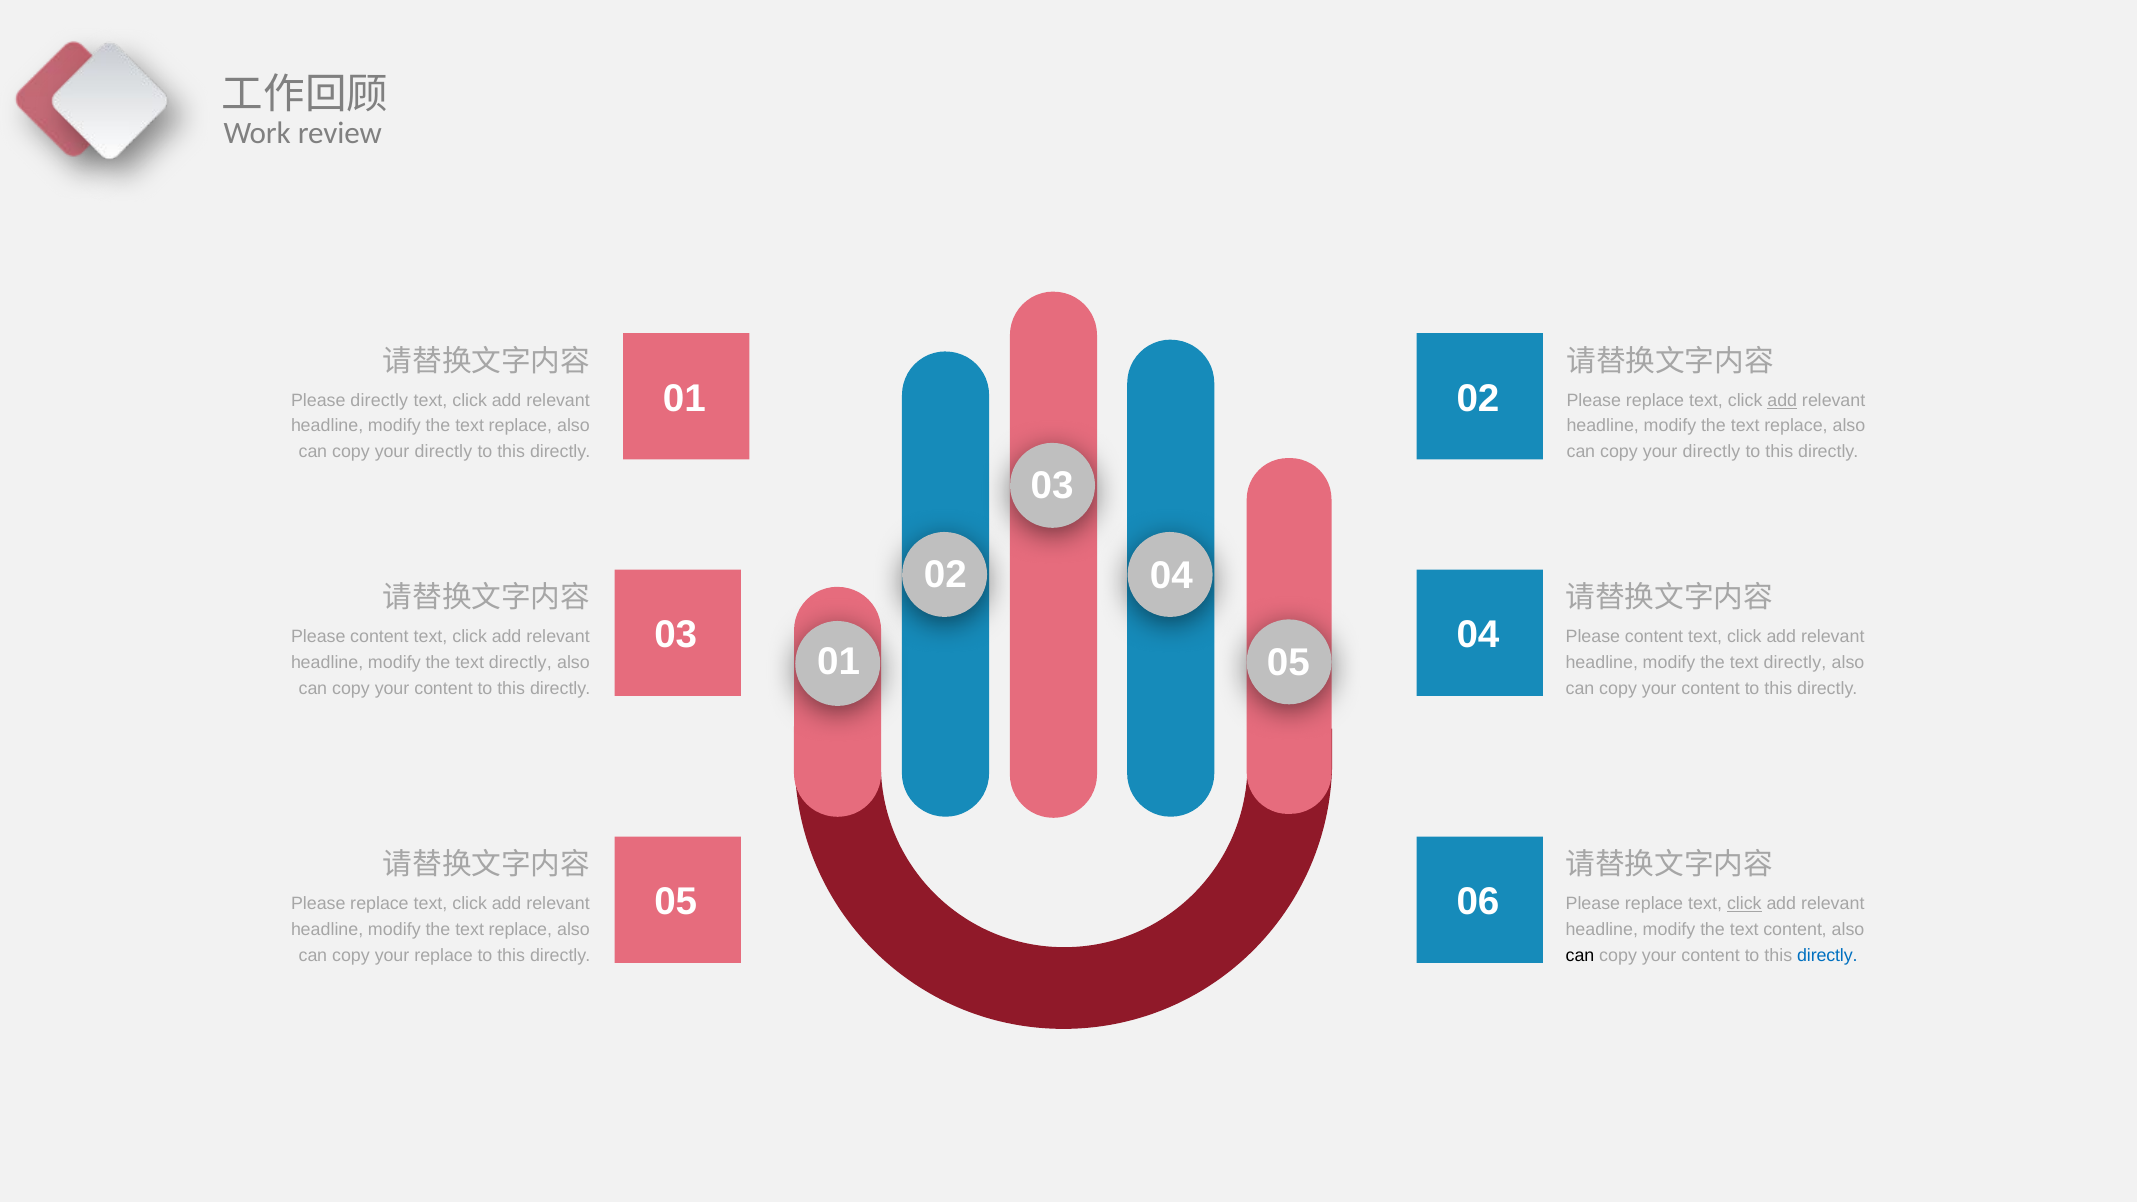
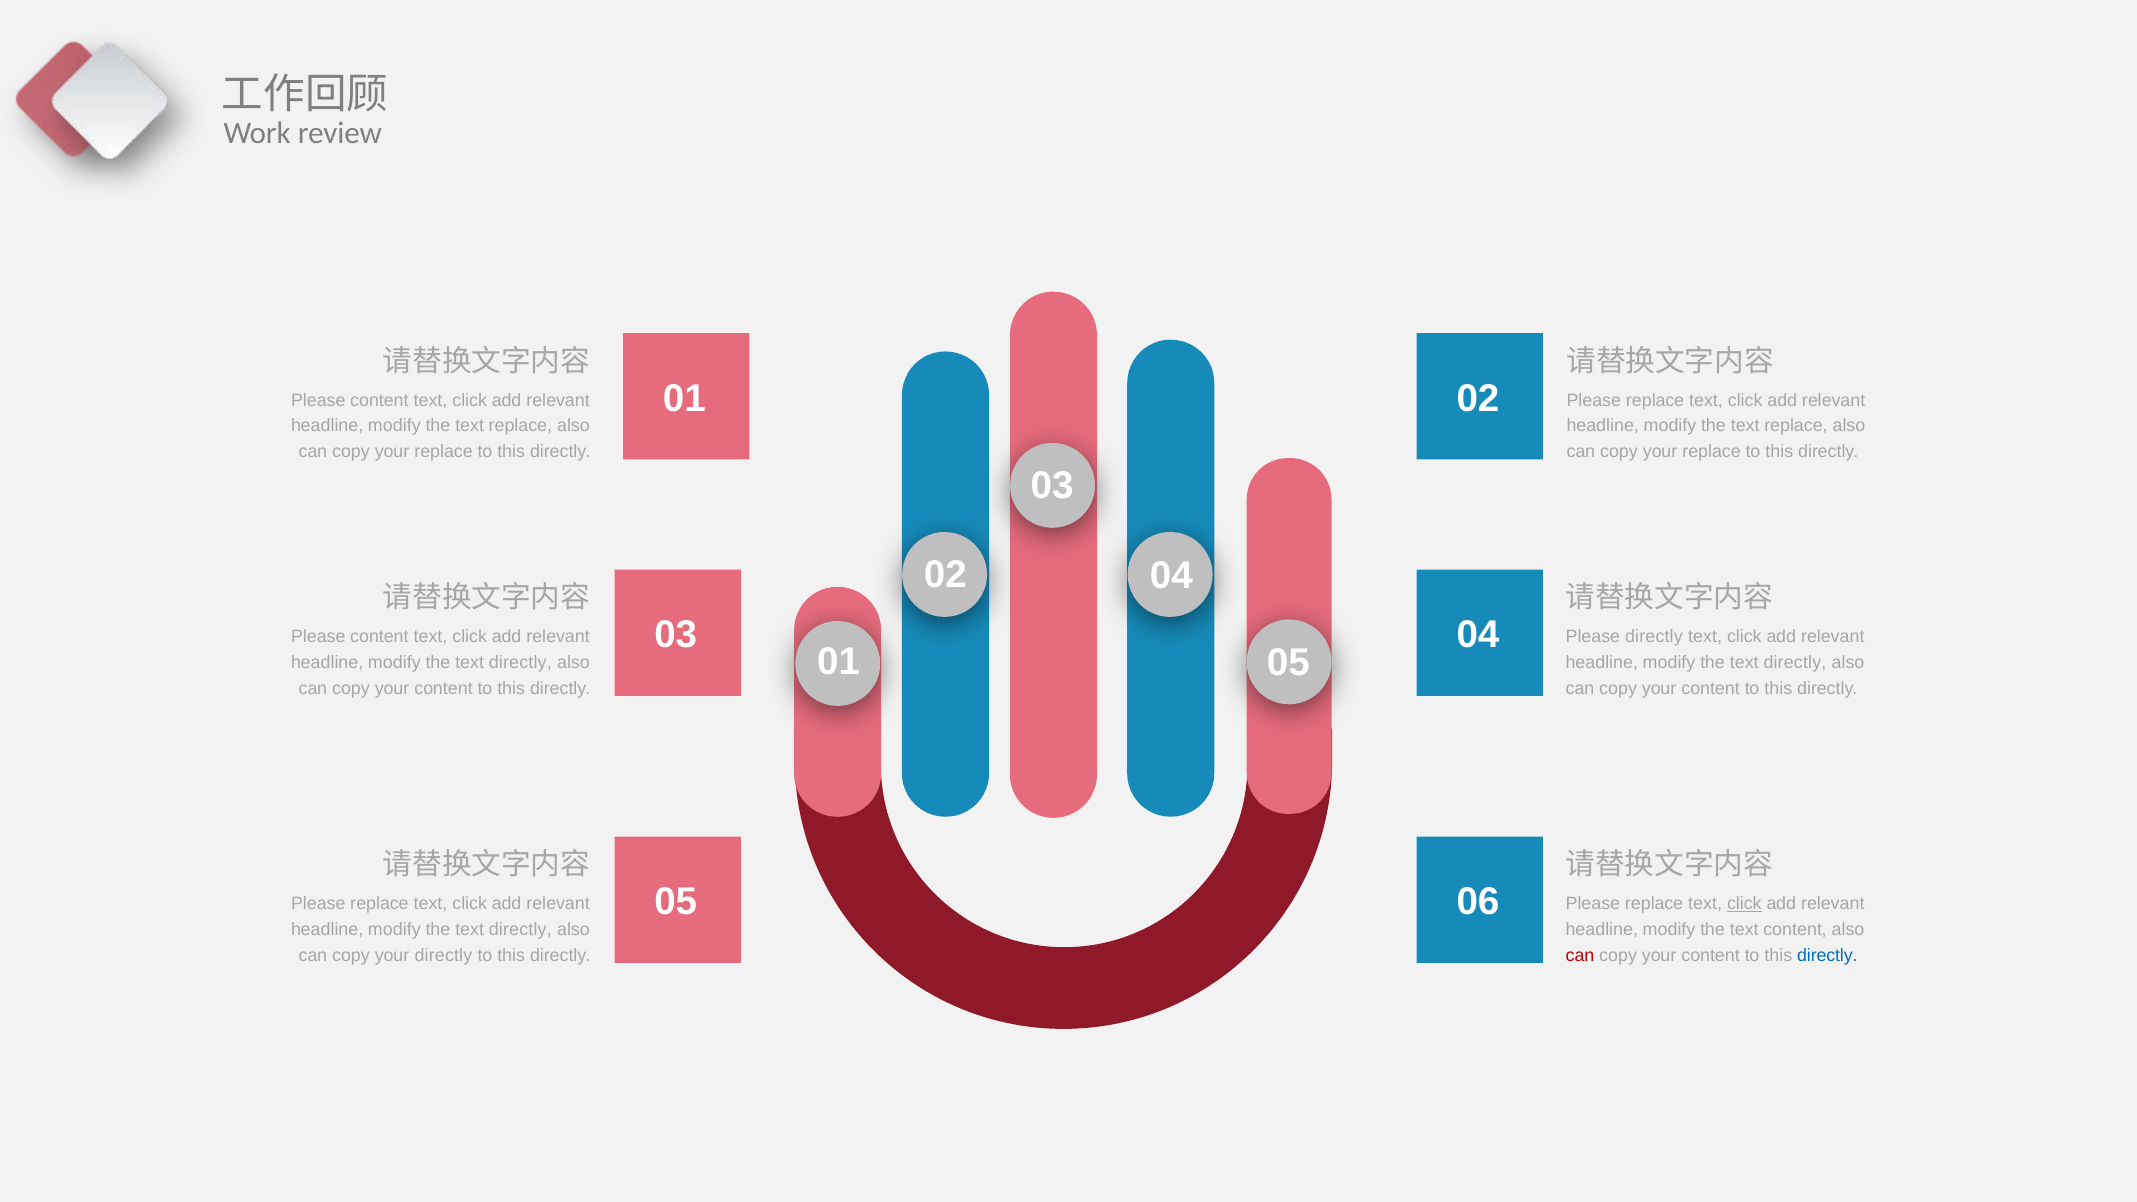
directly at (379, 401): directly -> content
add at (1782, 401) underline: present -> none
directly at (443, 452): directly -> replace
directly at (1711, 452): directly -> replace
content at (1654, 637): content -> directly
replace at (520, 930): replace -> directly
your replace: replace -> directly
can at (1580, 955) colour: black -> red
